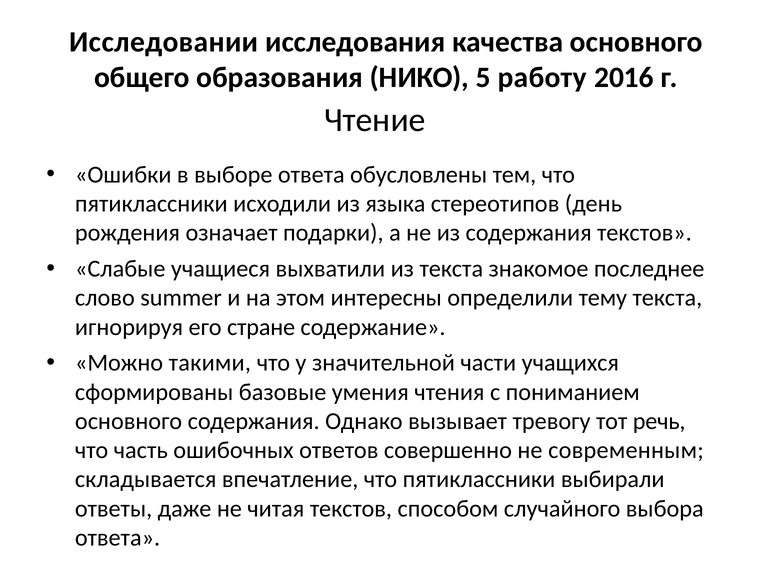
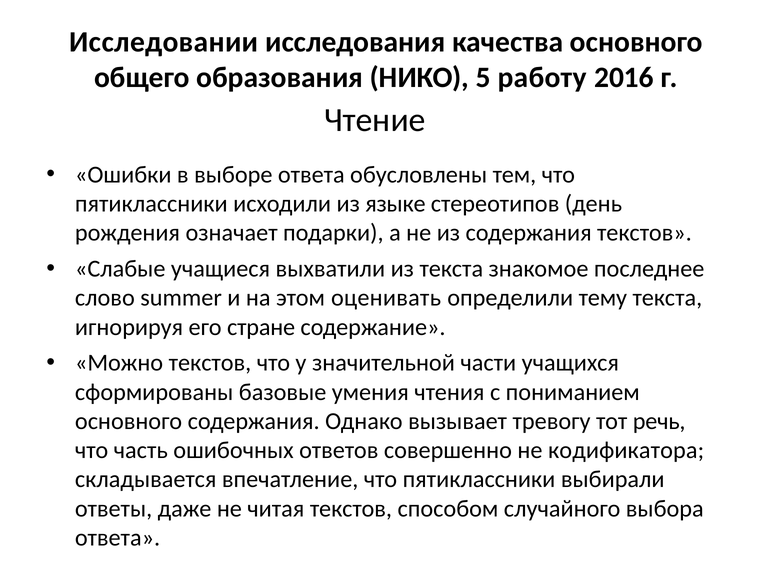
языка: языка -> языке
интересны: интересны -> оценивать
Можно такими: такими -> текстов
современным: современным -> кодификатора
